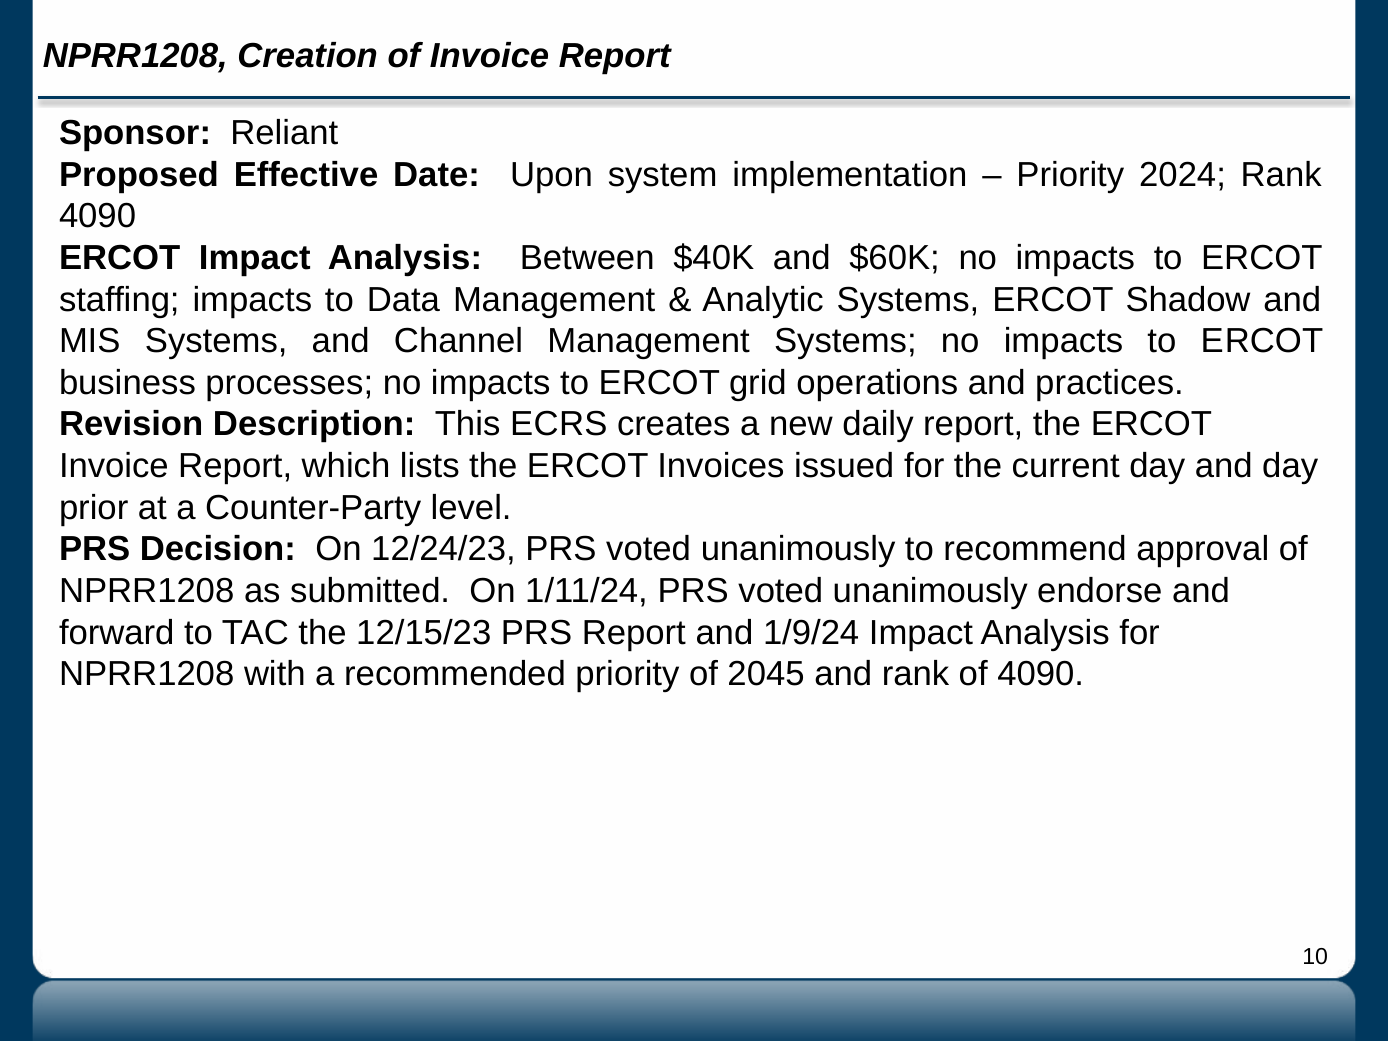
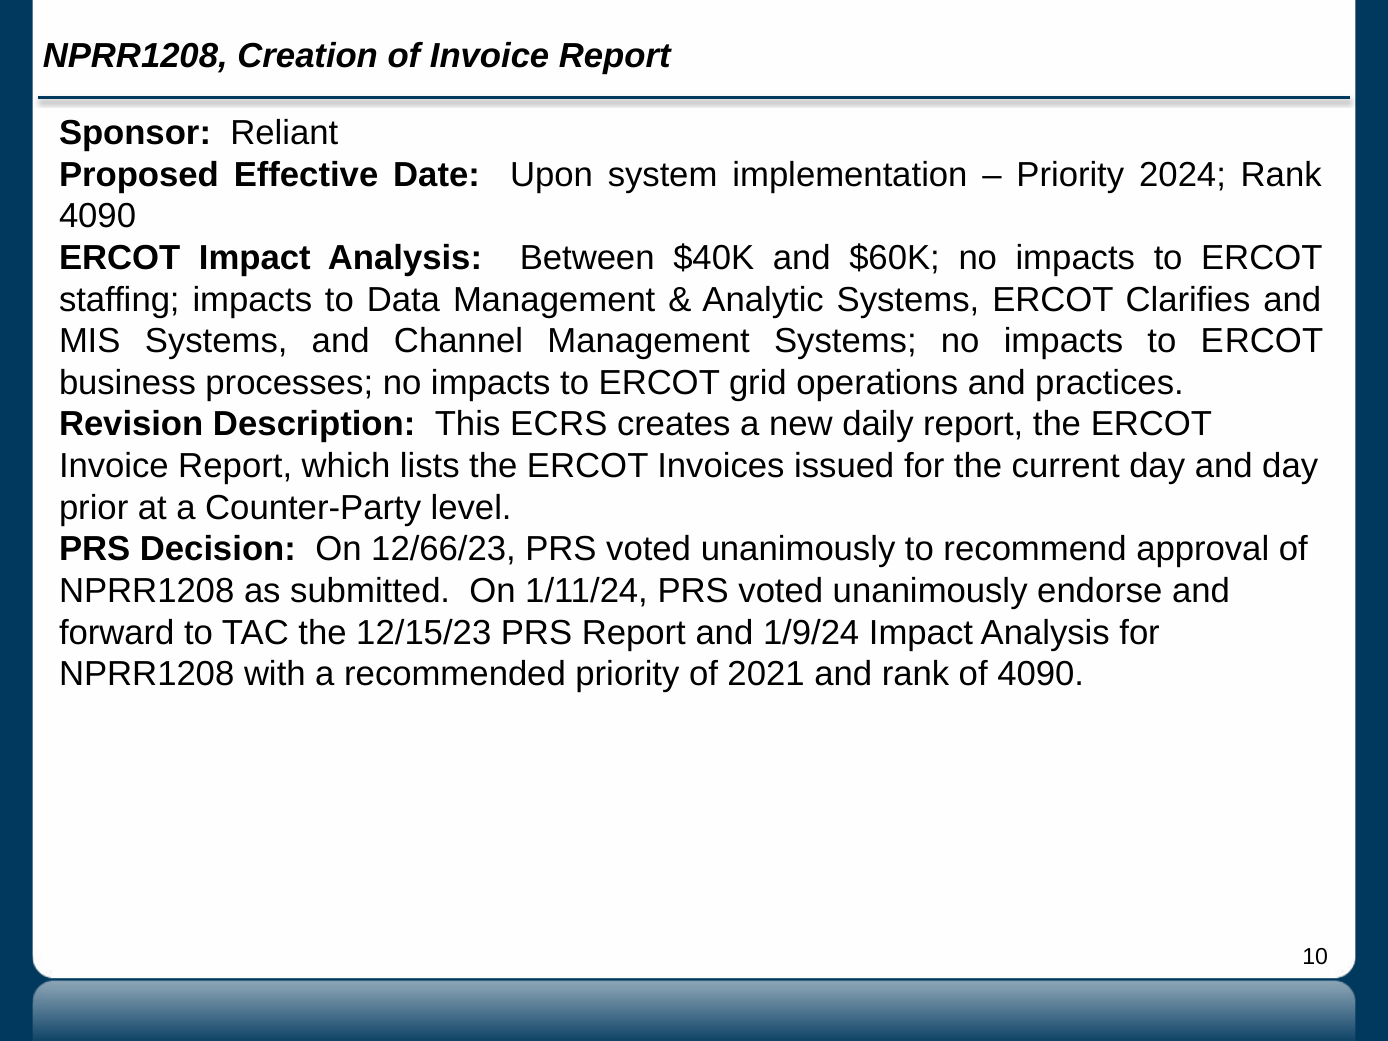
Shadow: Shadow -> Clarifies
12/24/23: 12/24/23 -> 12/66/23
2045: 2045 -> 2021
